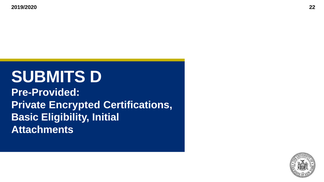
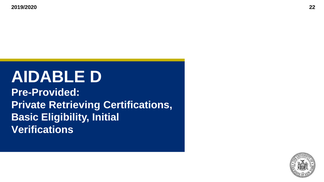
SUBMITS: SUBMITS -> AIDABLE
Encrypted: Encrypted -> Retrieving
Attachments: Attachments -> Verifications
